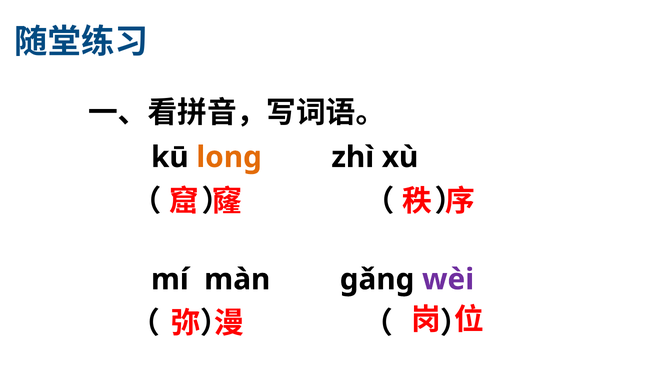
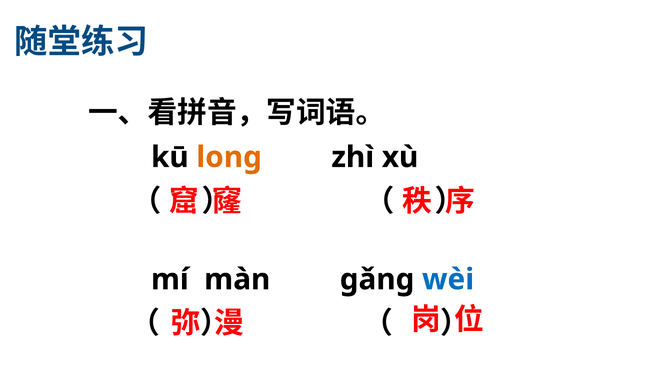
wèi colour: purple -> blue
